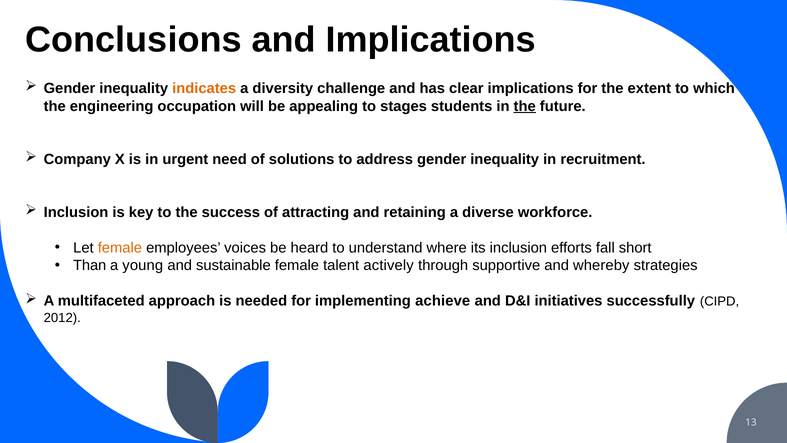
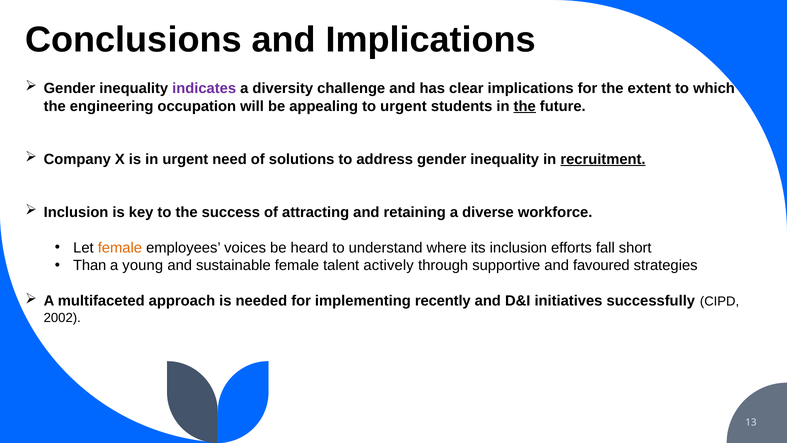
indicates colour: orange -> purple
to stages: stages -> urgent
recruitment underline: none -> present
whereby: whereby -> favoured
achieve: achieve -> recently
2012: 2012 -> 2002
